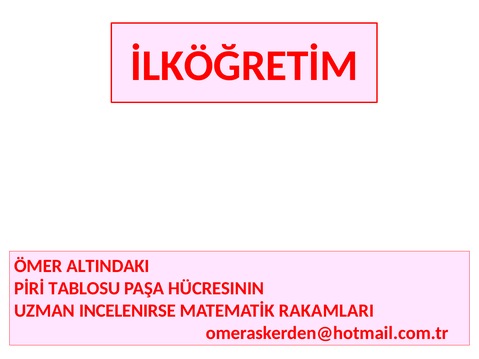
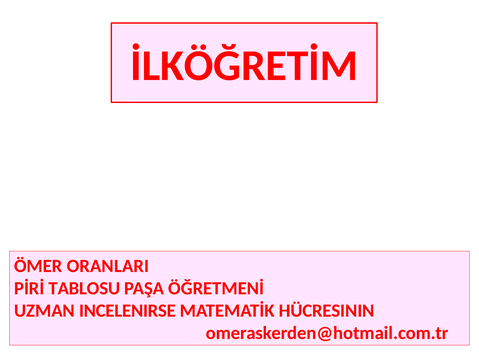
ALTINDAKI: ALTINDAKI -> ORANLARI
HÜCRESININ: HÜCRESININ -> ÖĞRETMENİ
RAKAMLARI: RAKAMLARI -> HÜCRESININ
